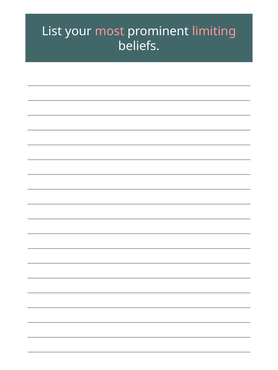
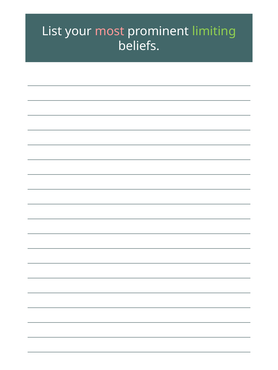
limiting colour: pink -> light green
